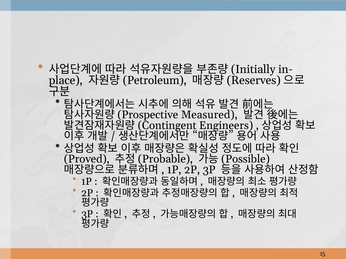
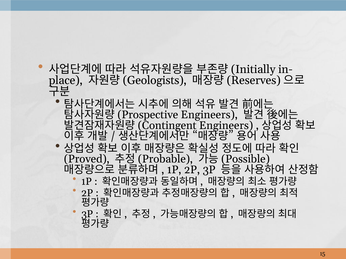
Petroleum: Petroleum -> Geologists
Measured at (209, 115): Measured -> Engineers
